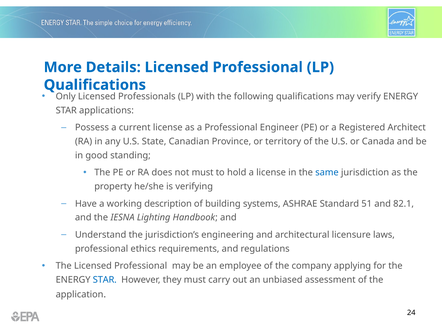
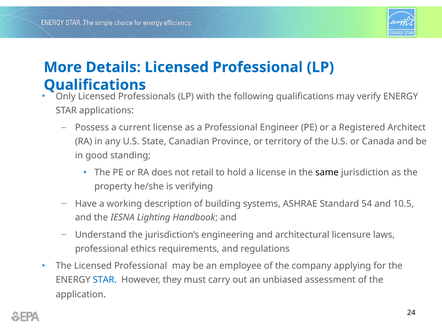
not must: must -> retail
same colour: blue -> black
51: 51 -> 54
82.1: 82.1 -> 10.5
